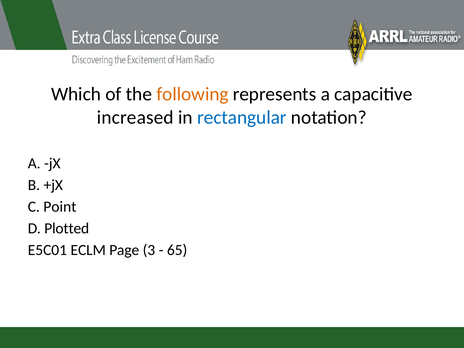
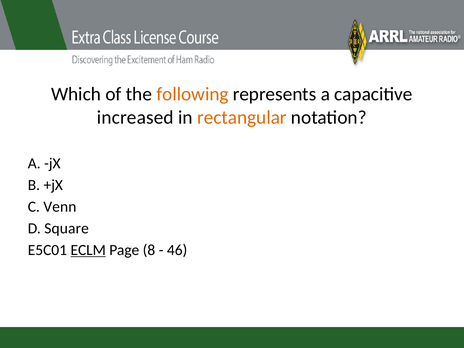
rectangular colour: blue -> orange
Point: Point -> Venn
Plotted: Plotted -> Square
ECLM underline: none -> present
3: 3 -> 8
65: 65 -> 46
